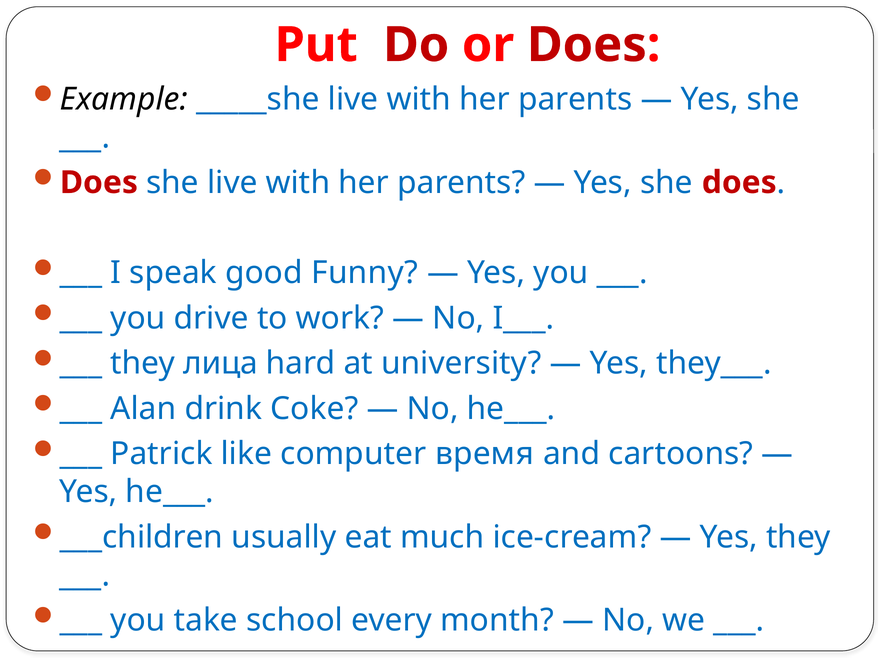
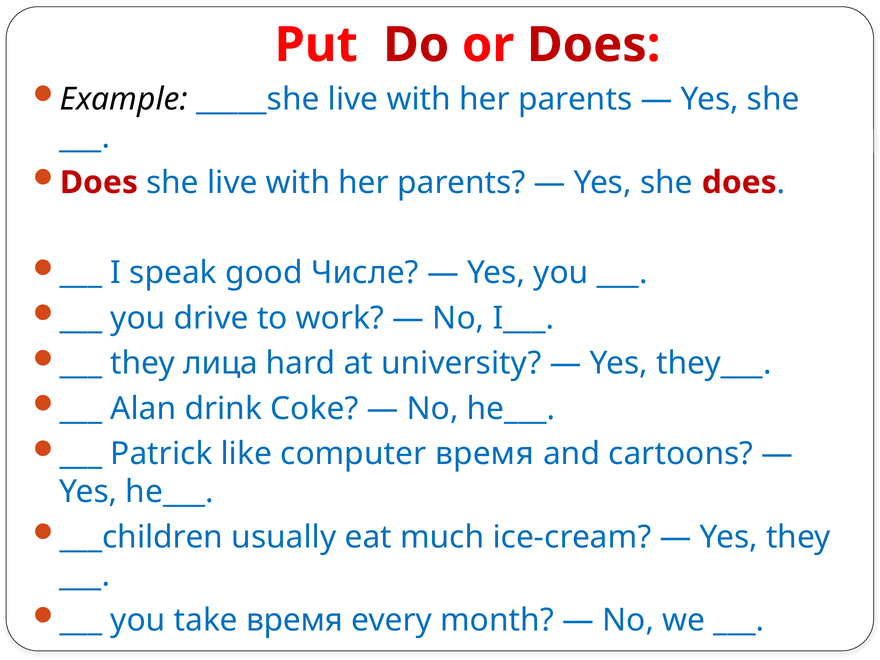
Funny: Funny -> Числе
take school: school -> время
